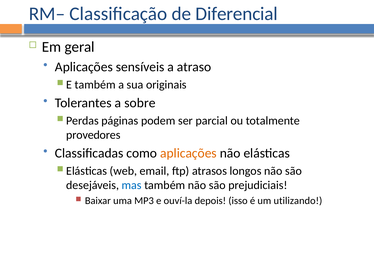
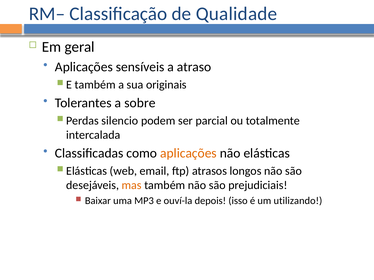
Diferencial: Diferencial -> Qualidade
páginas: páginas -> silencio
provedores: provedores -> intercalada
mas colour: blue -> orange
